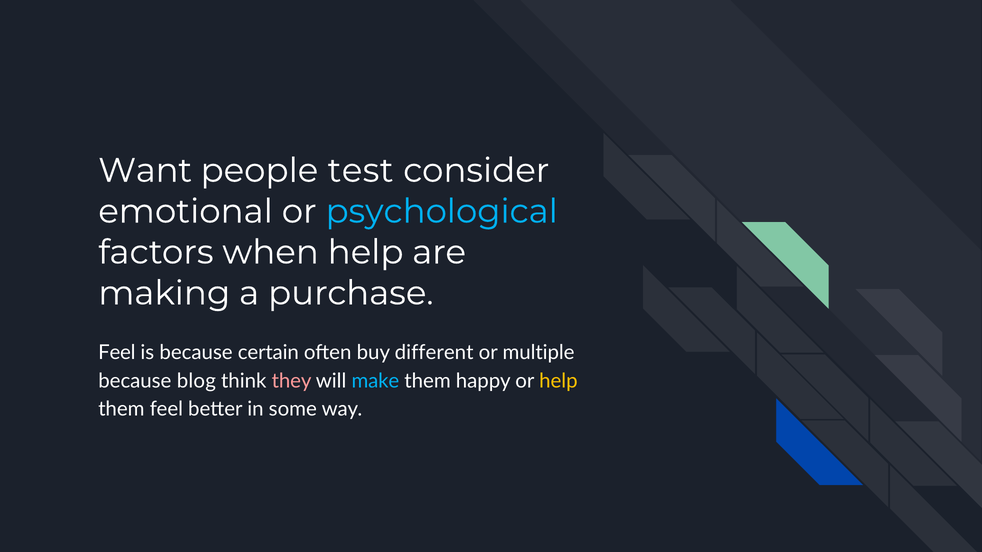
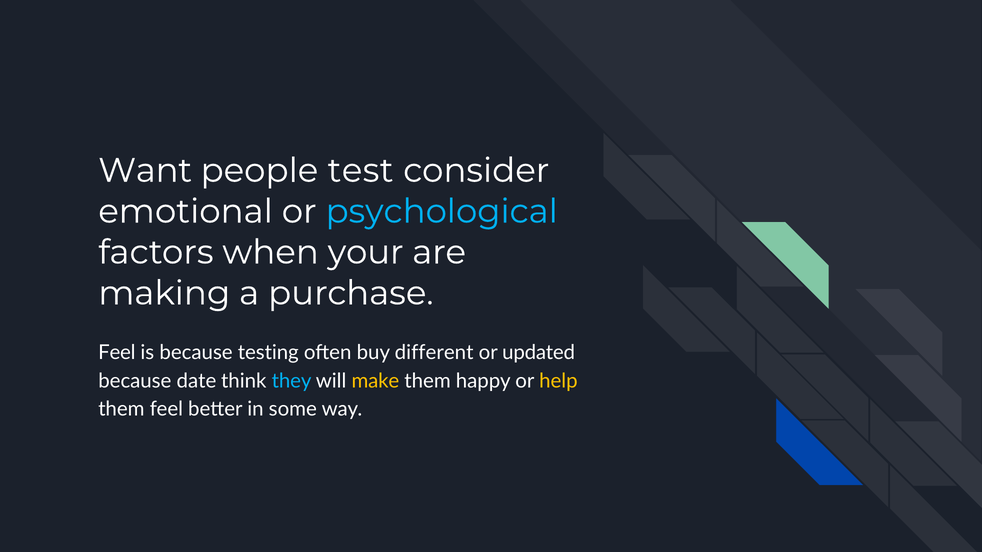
when help: help -> your
certain: certain -> testing
multiple: multiple -> updated
blog: blog -> date
they colour: pink -> light blue
make colour: light blue -> yellow
